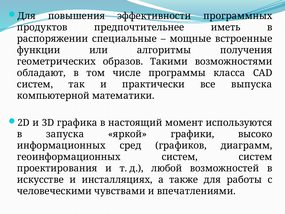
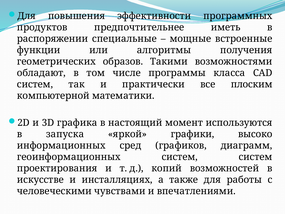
выпуска: выпуска -> плоским
любой: любой -> копий
